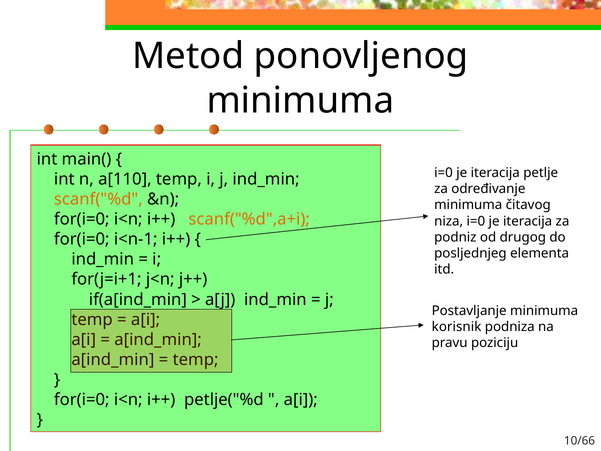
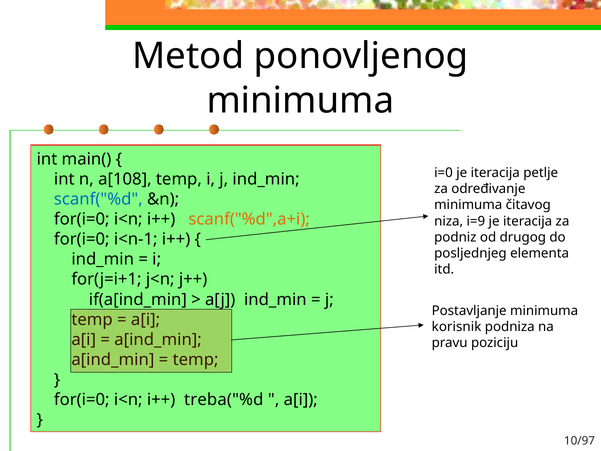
a[110: a[110 -> a[108
scanf("%d colour: orange -> blue
niza i=0: i=0 -> i=9
petlje("%d: petlje("%d -> treba("%d
10/66: 10/66 -> 10/97
